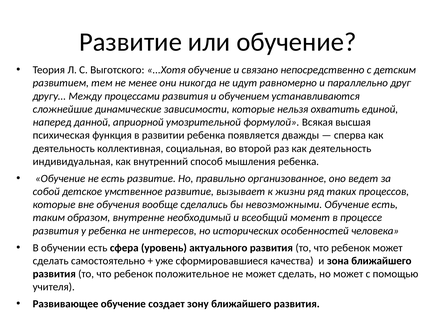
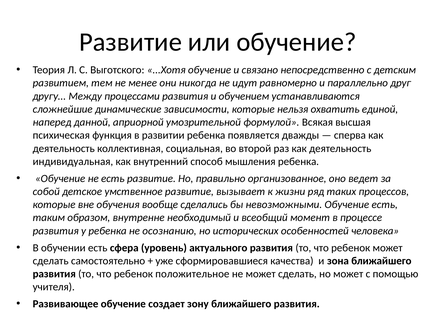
интересов: интересов -> осознанию
